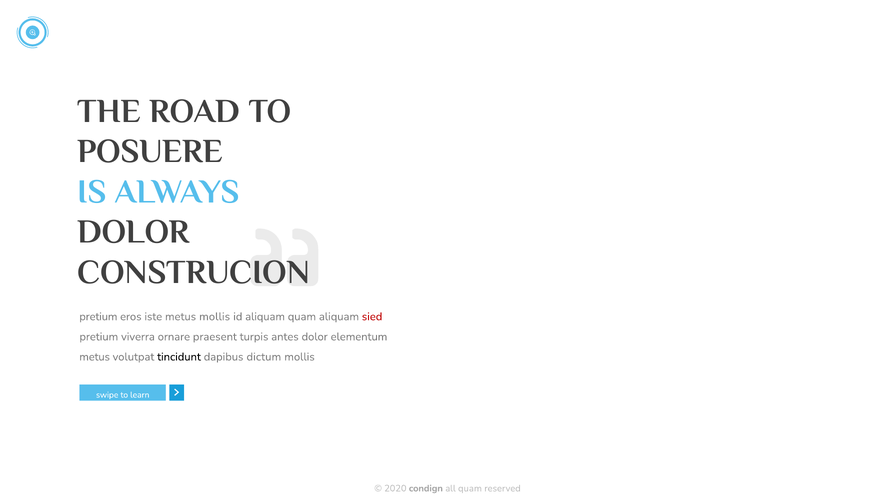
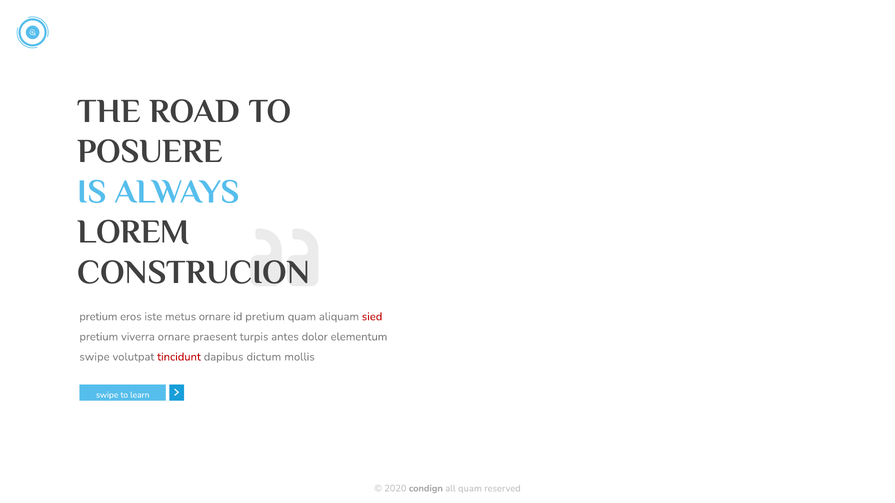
DOLOR at (133, 232): DOLOR -> LOREM
metus mollis: mollis -> ornare
id aliquam: aliquam -> pretium
metus at (95, 357): metus -> swipe
tincidunt colour: black -> red
